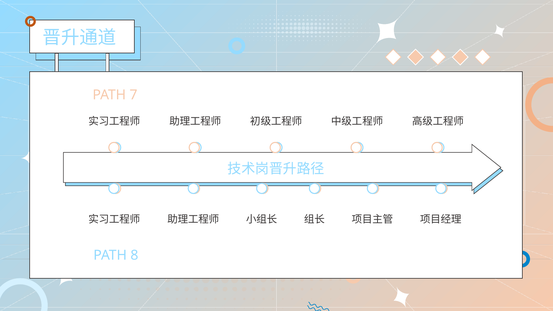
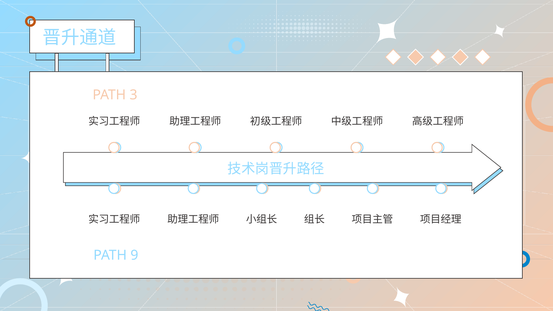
7: 7 -> 3
8: 8 -> 9
